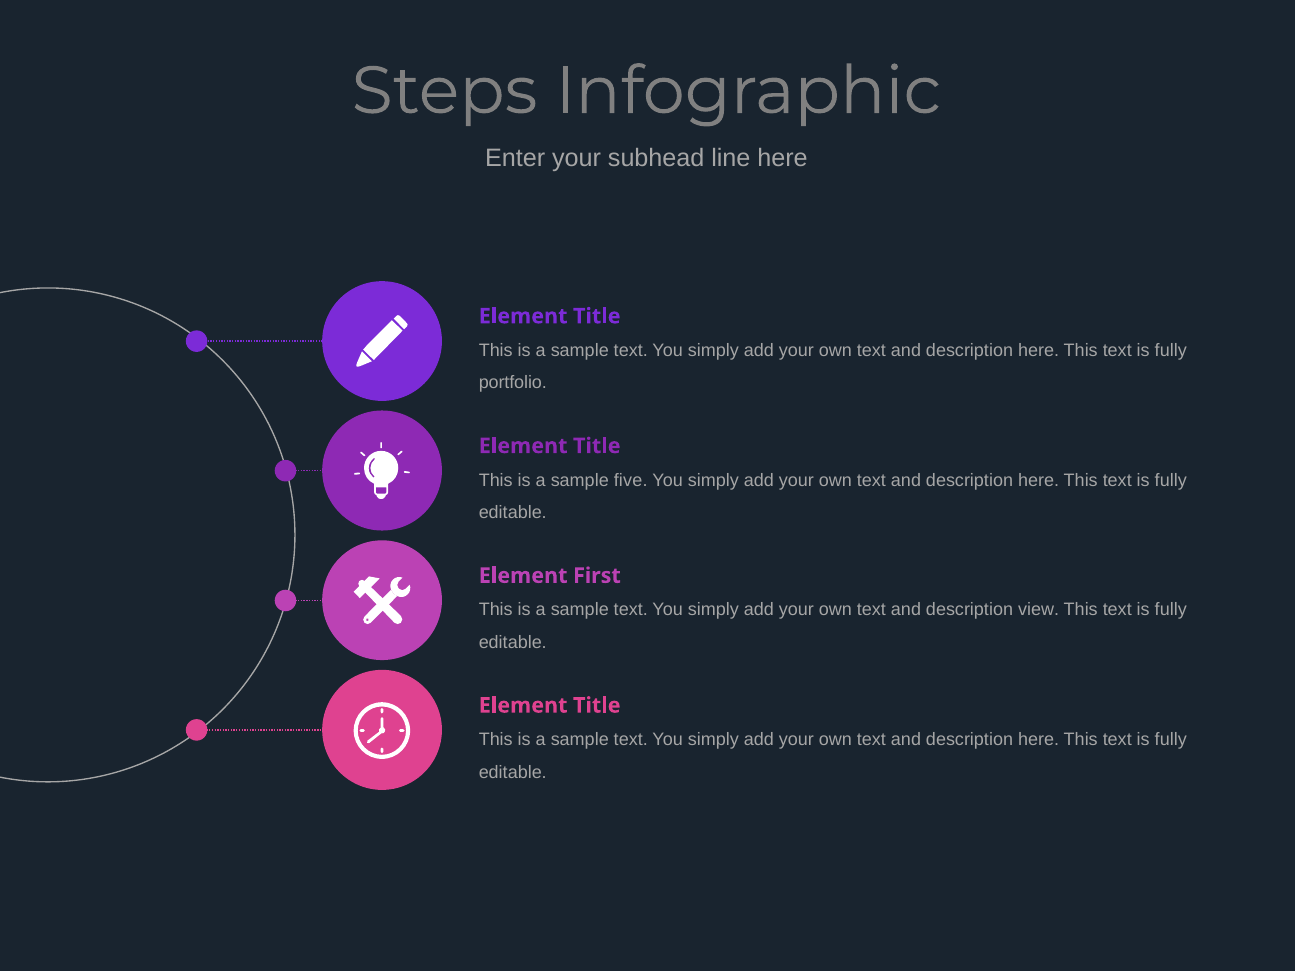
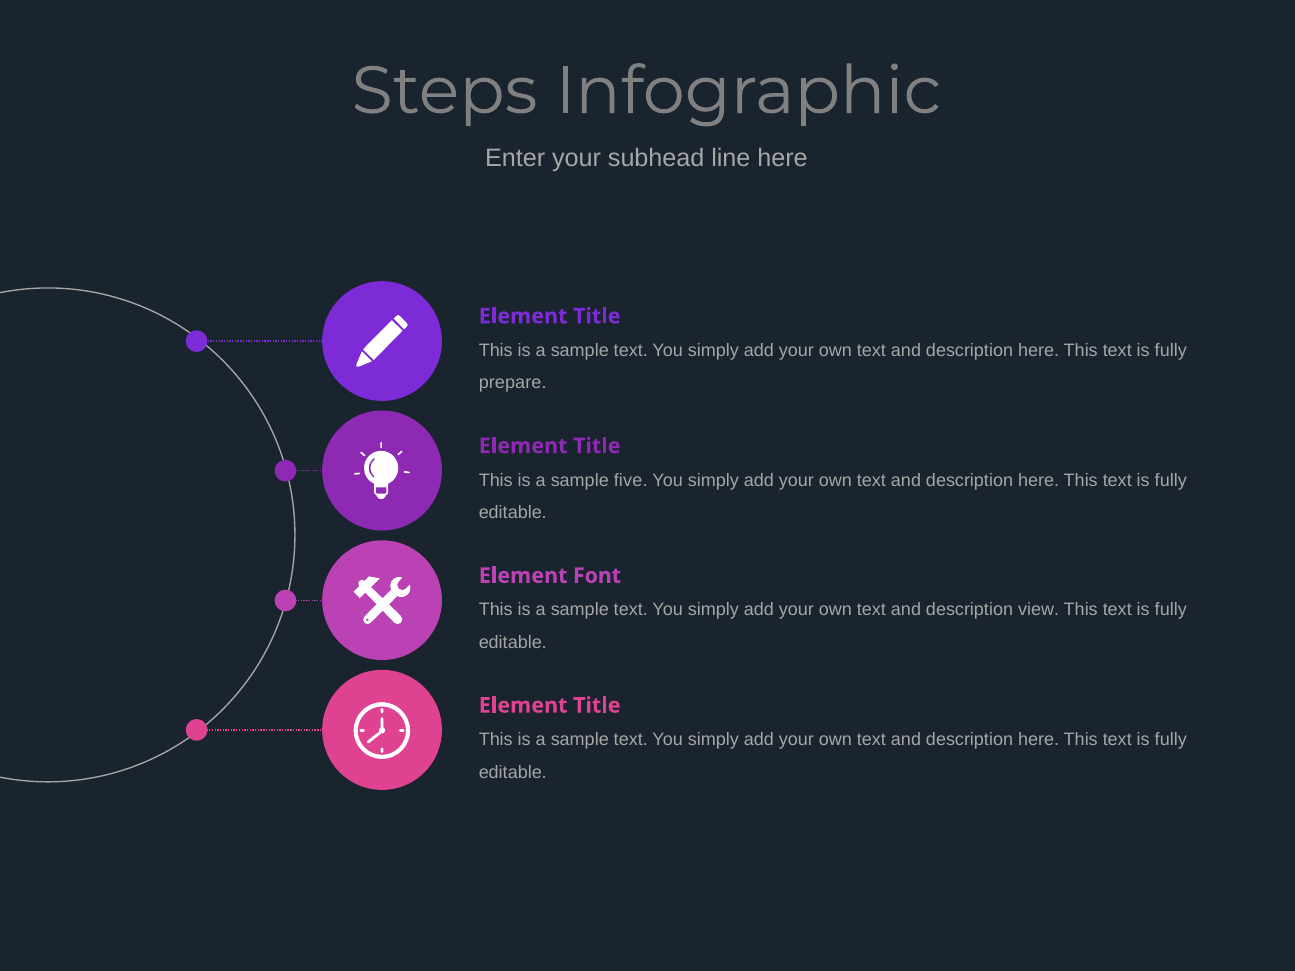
portfolio: portfolio -> prepare
First: First -> Font
